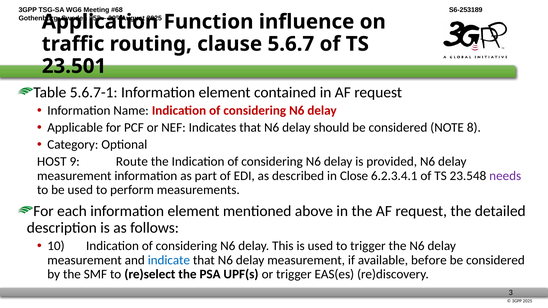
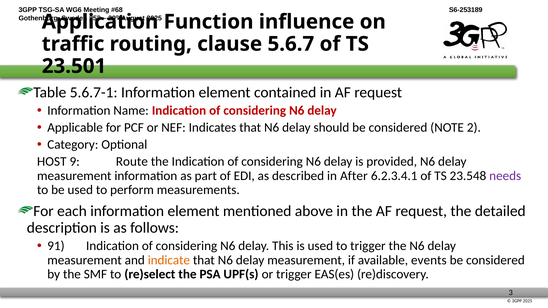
8: 8 -> 2
Close: Close -> After
10: 10 -> 91
indicate colour: blue -> orange
before: before -> events
